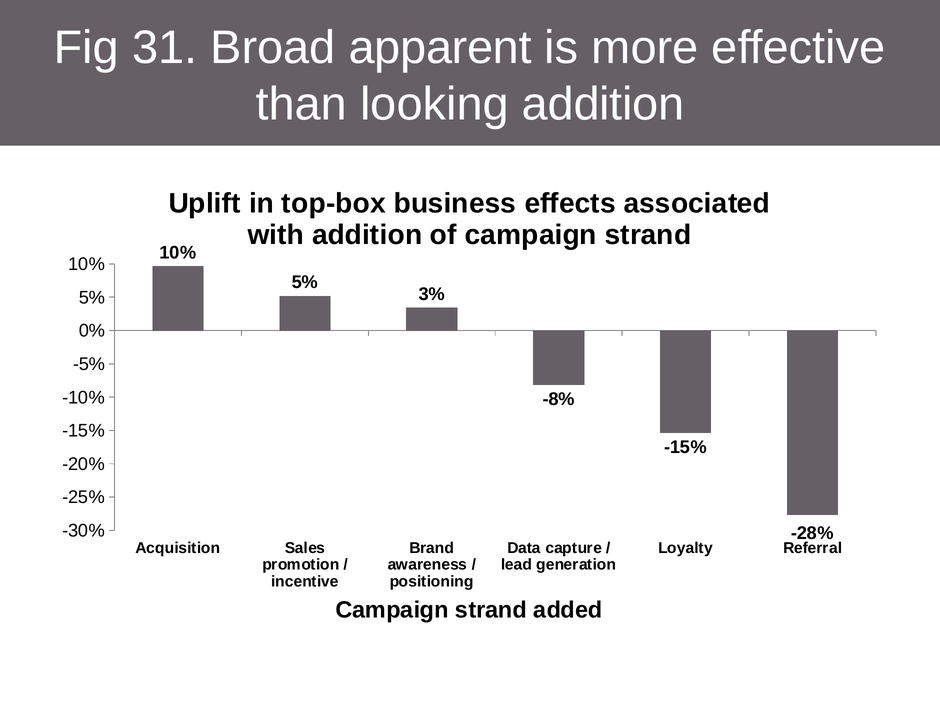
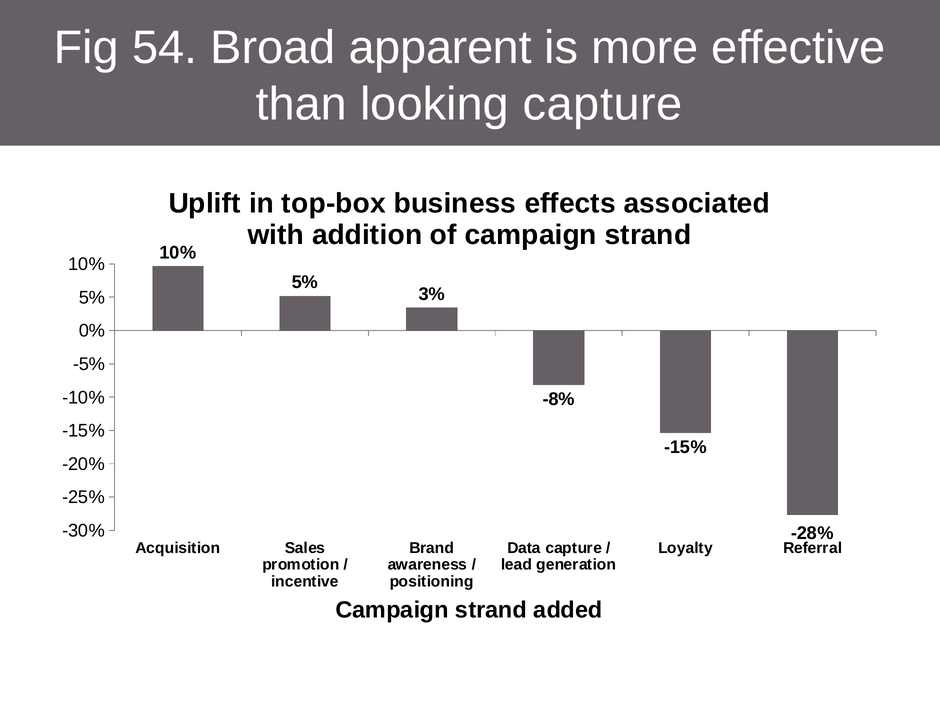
31: 31 -> 54
looking addition: addition -> capture
